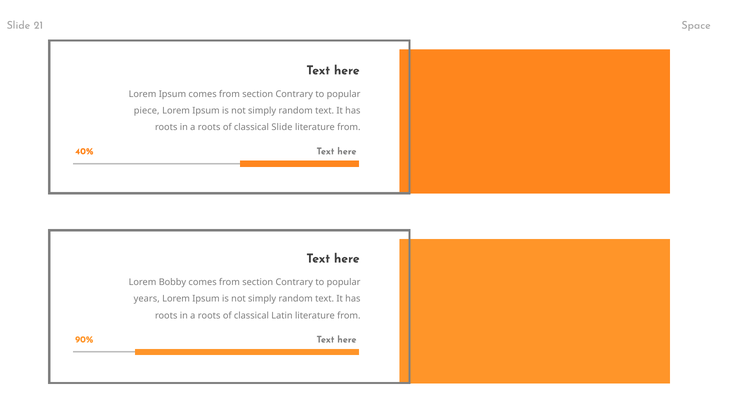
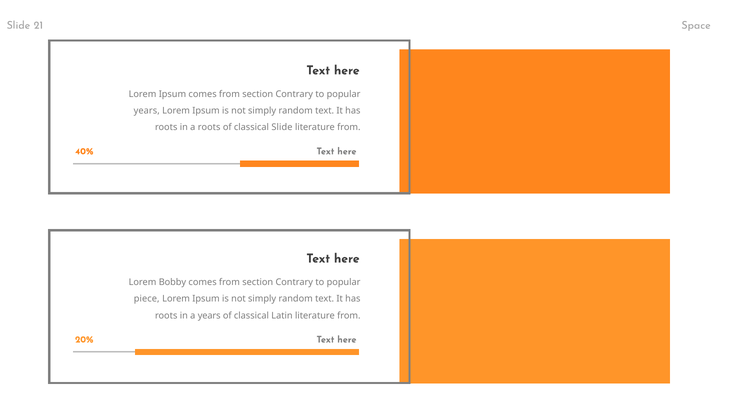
piece at (147, 111): piece -> years
years: years -> piece
roots at (209, 315): roots -> years
90%: 90% -> 20%
